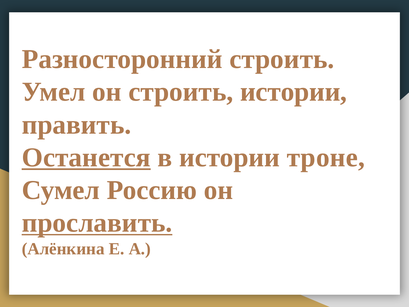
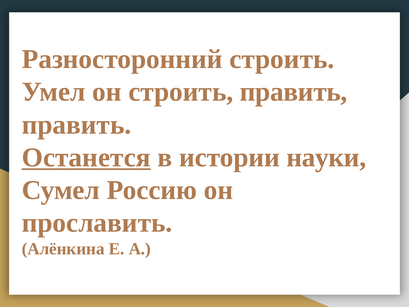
строить истории: истории -> править
троне: троне -> науки
прославить underline: present -> none
